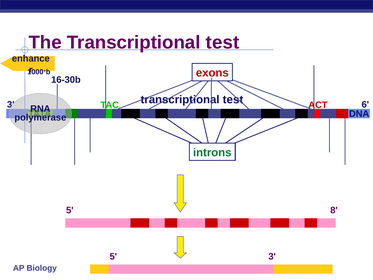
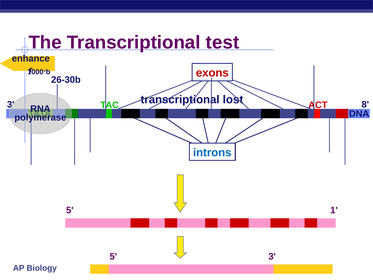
16-30b: 16-30b -> 26-30b
test at (233, 100): test -> lost
6: 6 -> 8
introns colour: green -> blue
8: 8 -> 1
